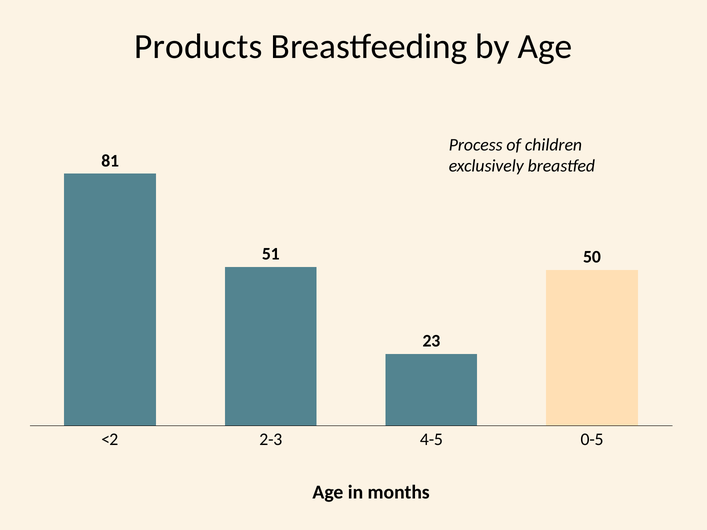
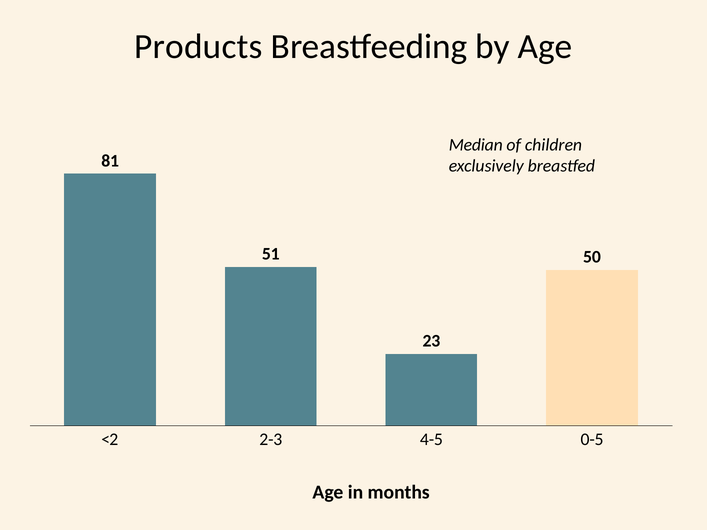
Process: Process -> Median
